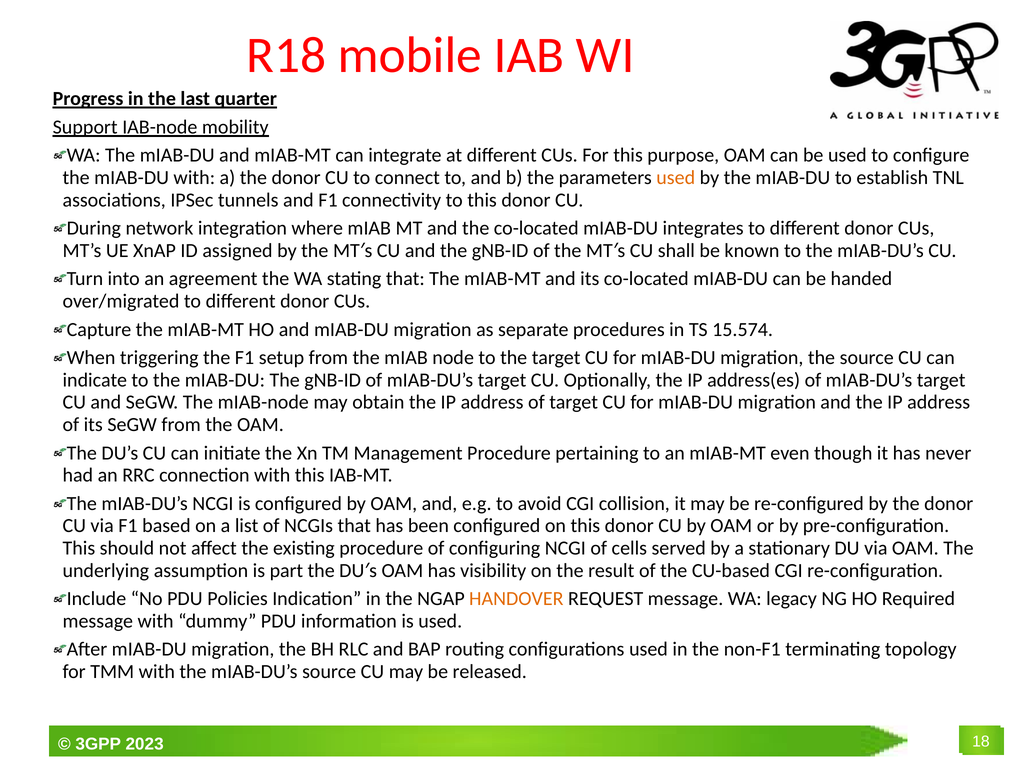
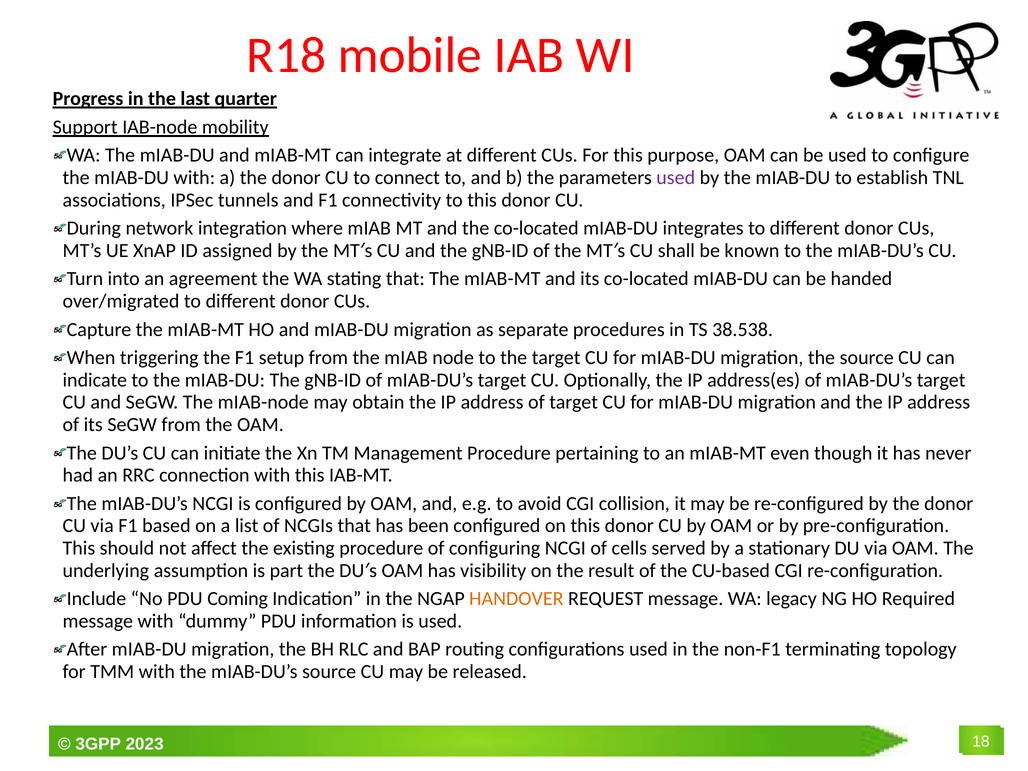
used at (676, 178) colour: orange -> purple
15.574: 15.574 -> 38.538
Policies: Policies -> Coming
